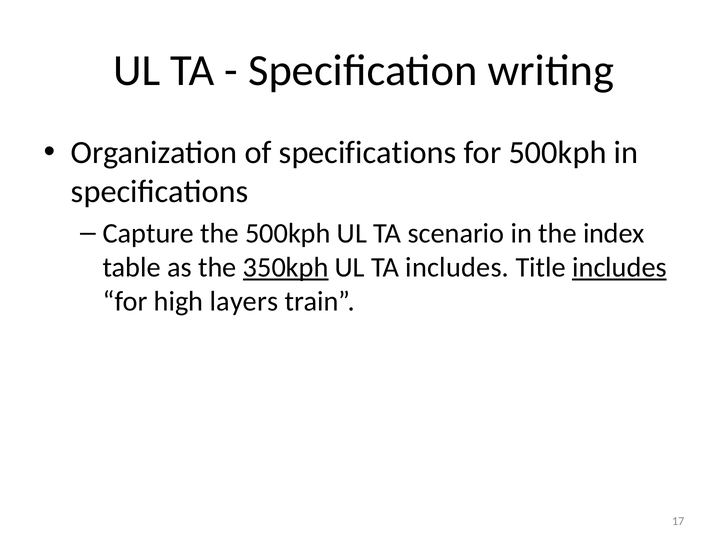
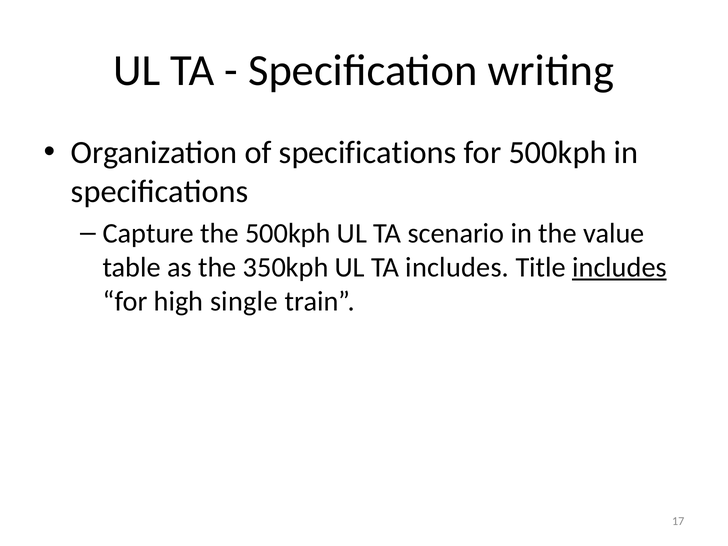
index: index -> value
350kph underline: present -> none
layers: layers -> single
